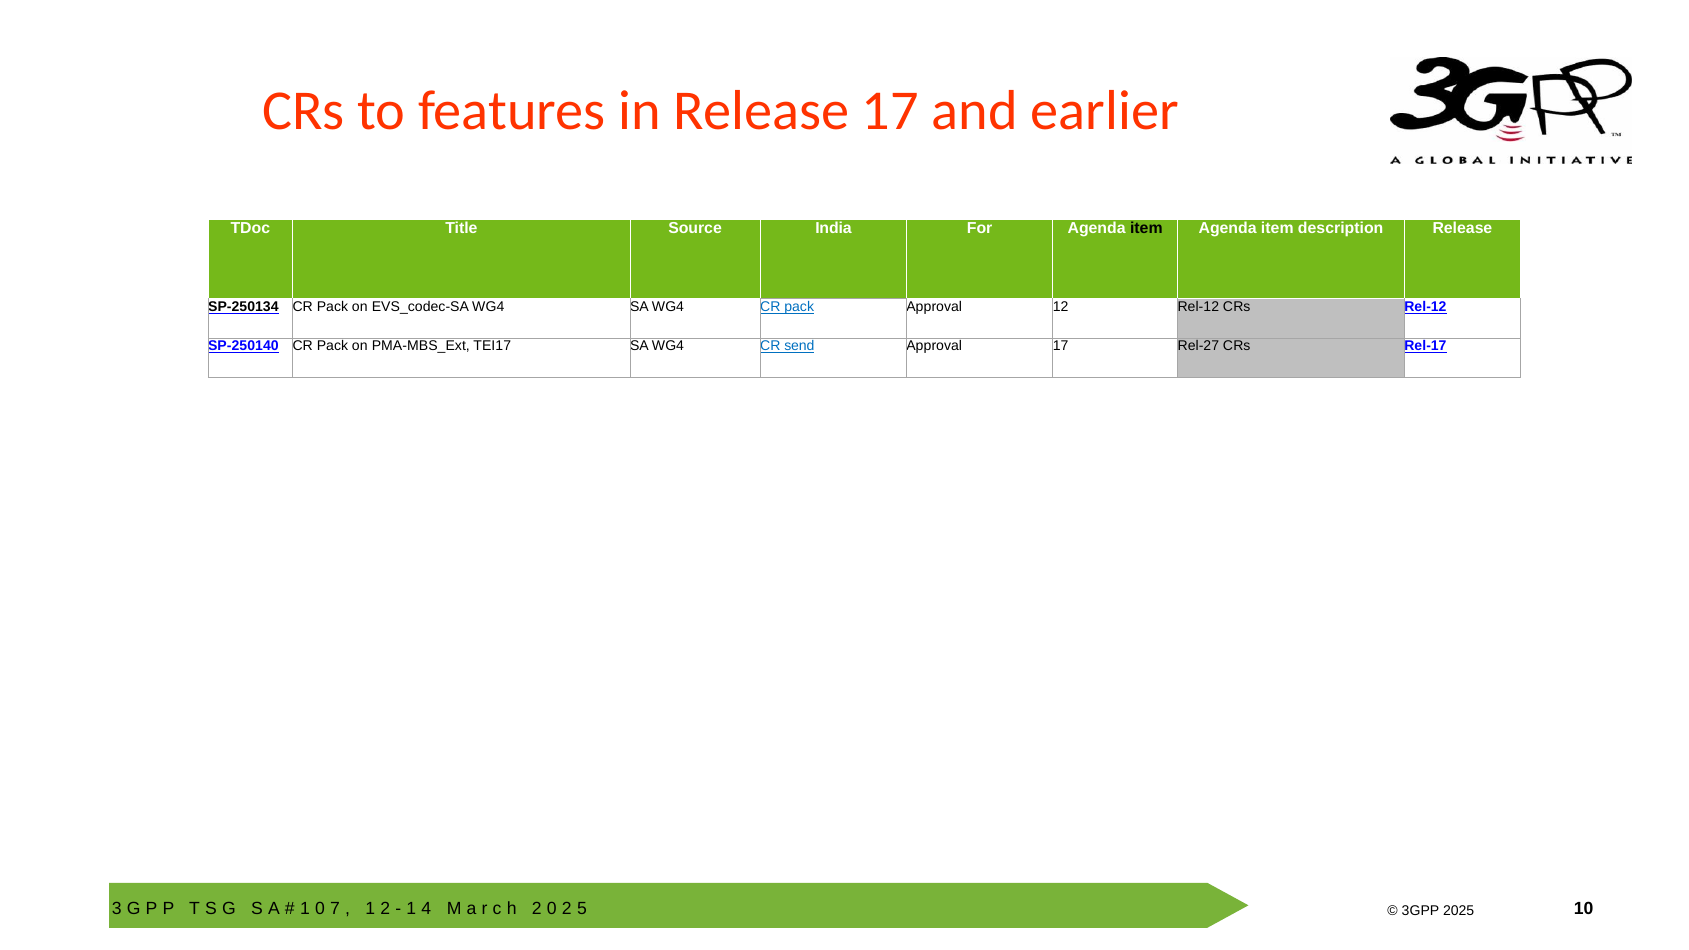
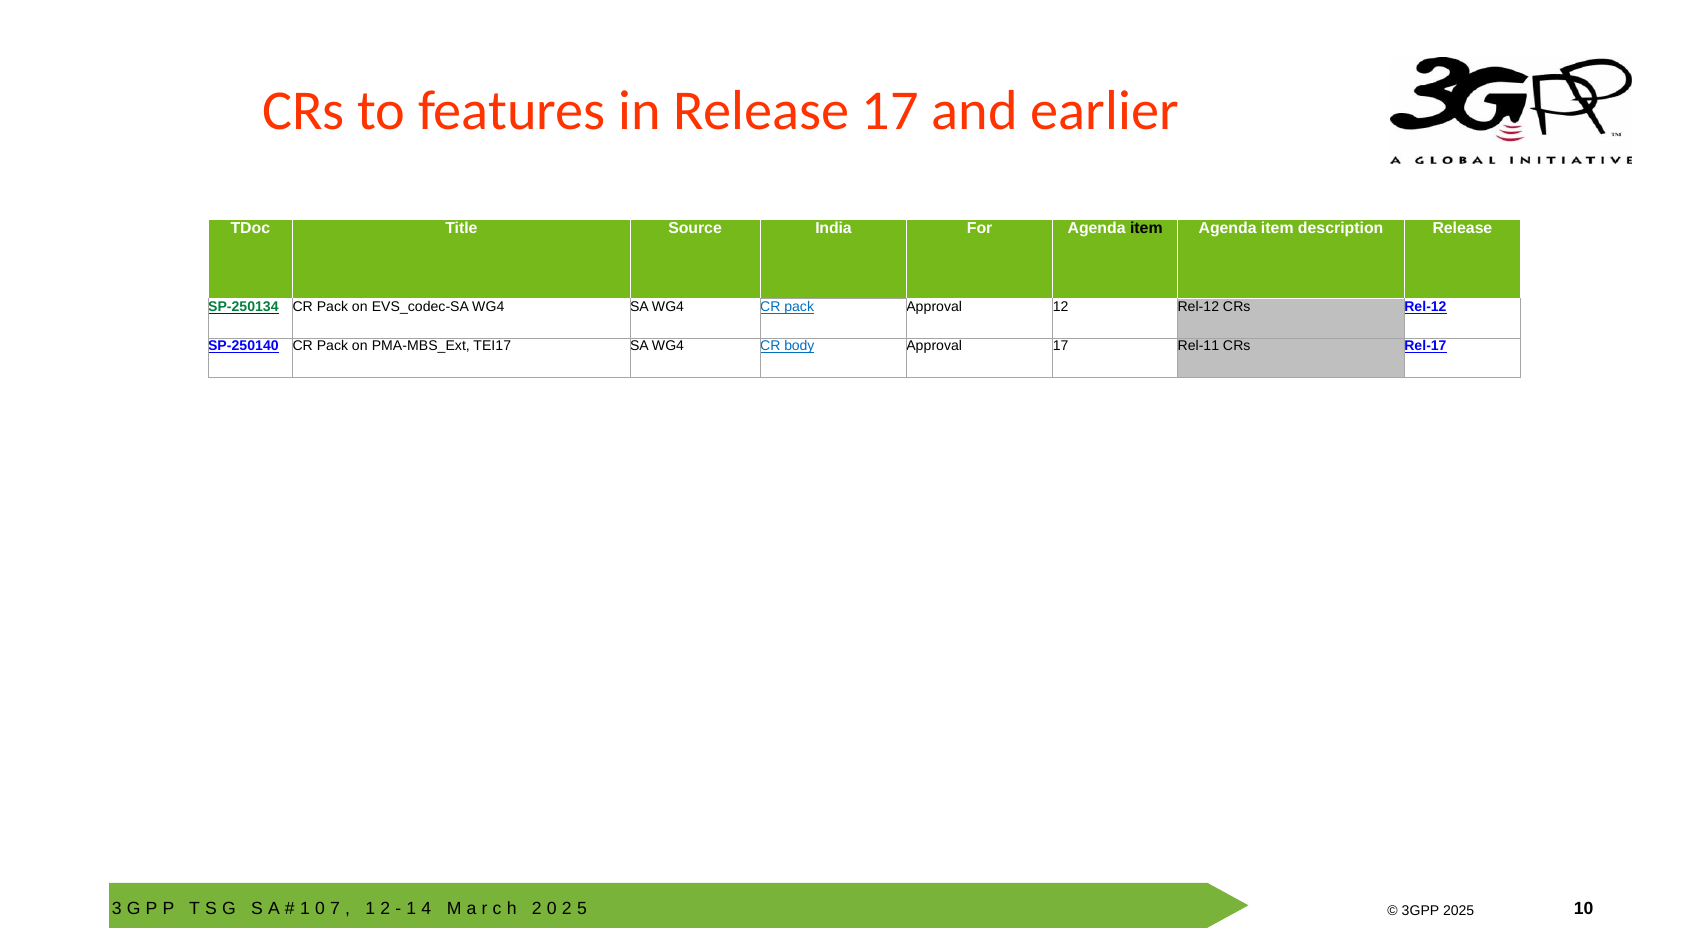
SP-250134 colour: black -> green
send: send -> body
Rel-27: Rel-27 -> Rel-11
